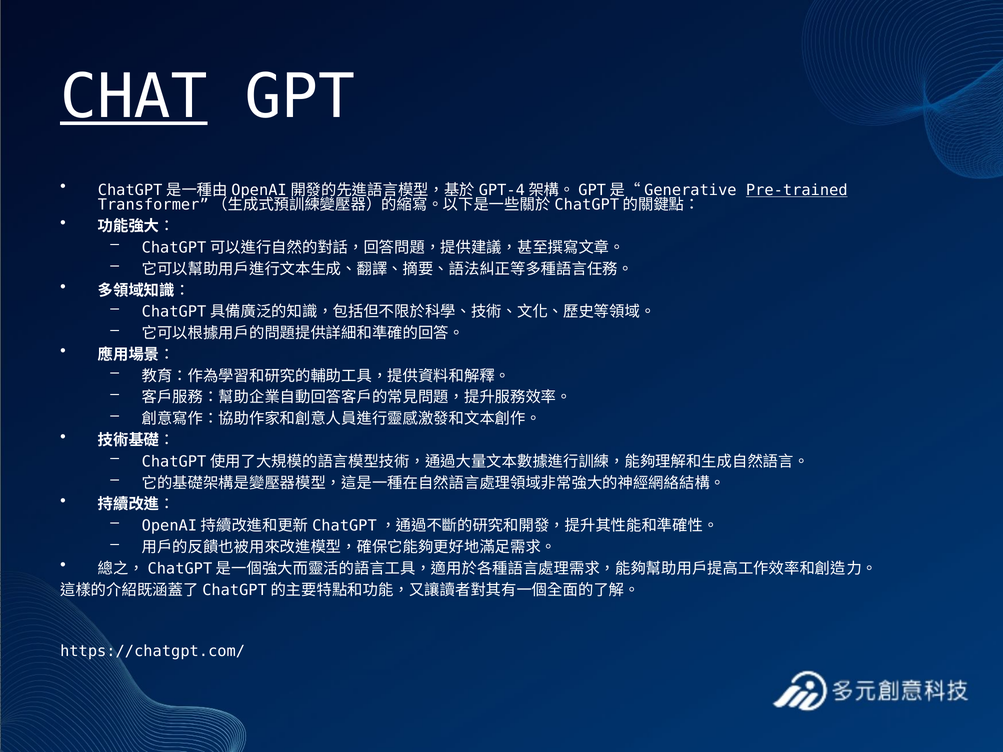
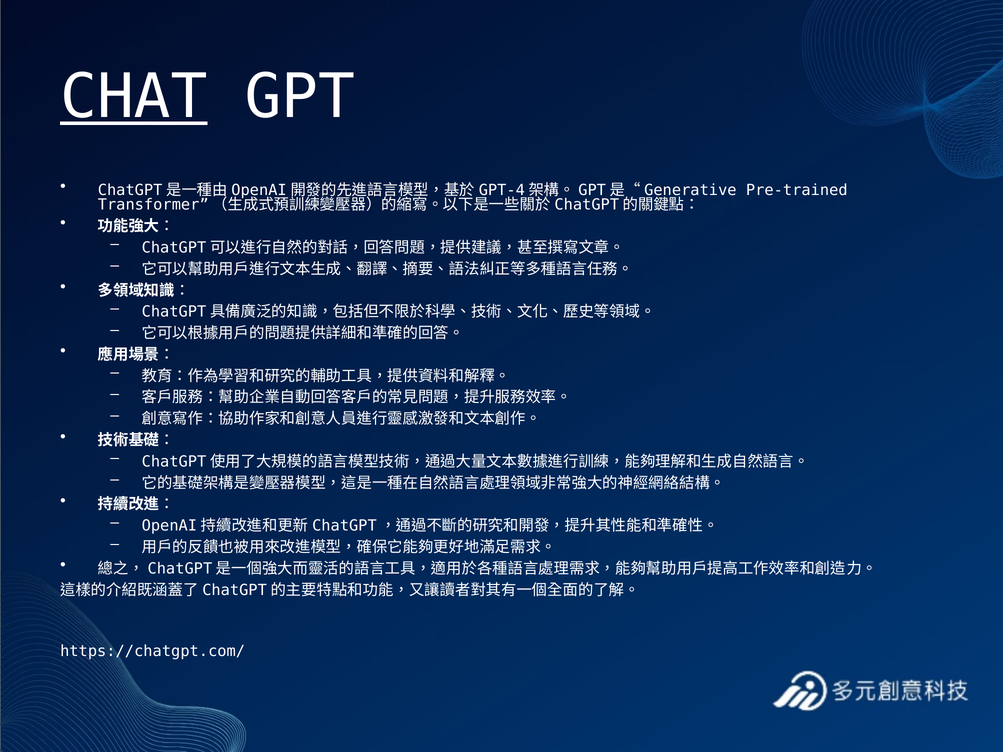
Pre-trained underline: present -> none
